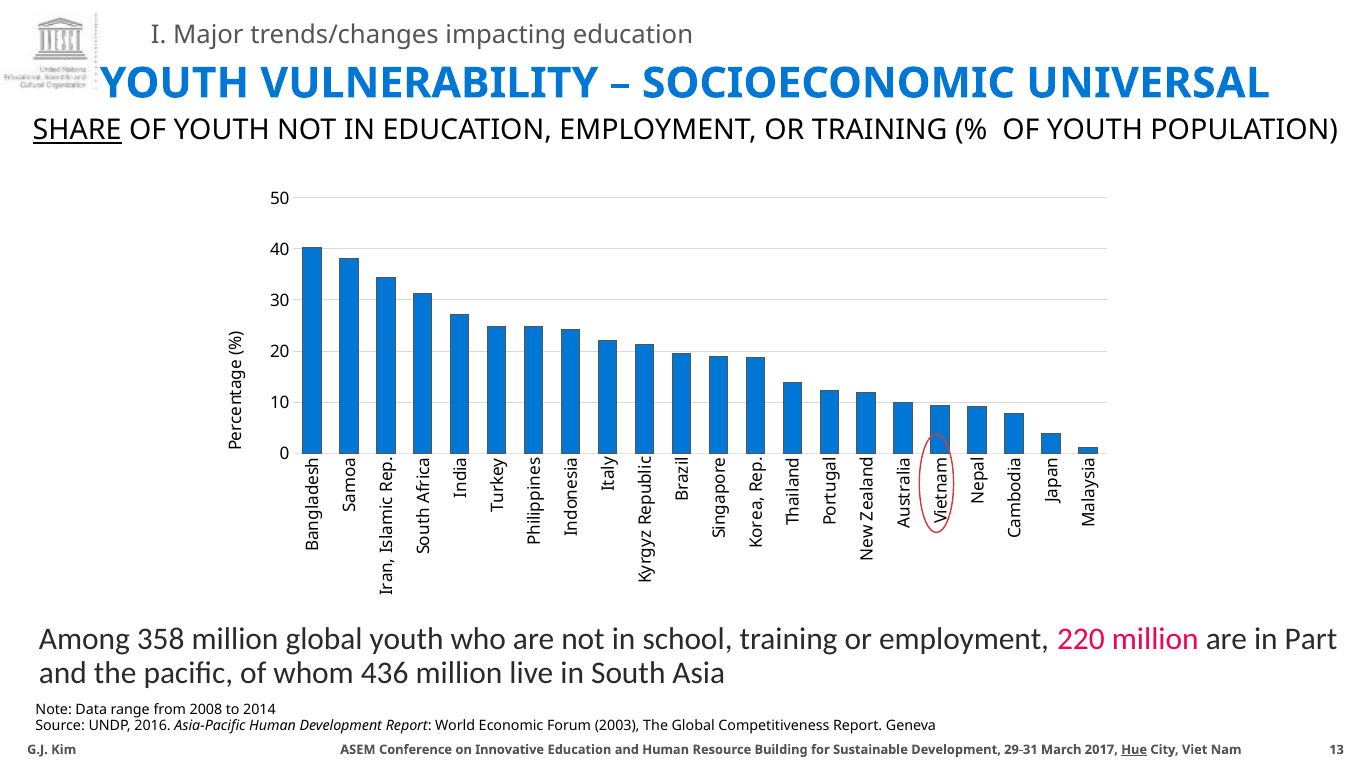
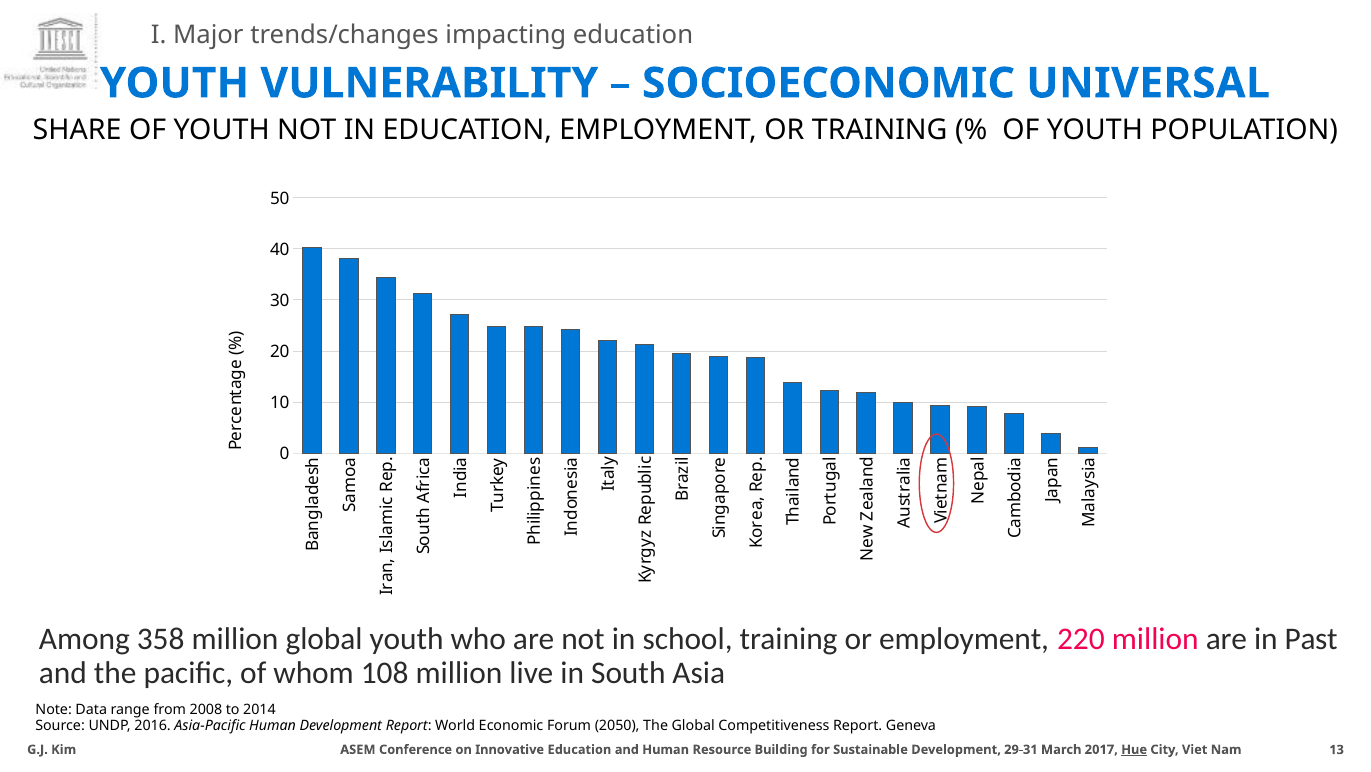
SHARE underline: present -> none
Part: Part -> Past
436: 436 -> 108
2003: 2003 -> 2050
